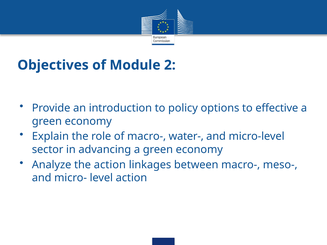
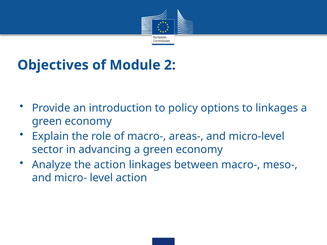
to effective: effective -> linkages
water-: water- -> areas-
